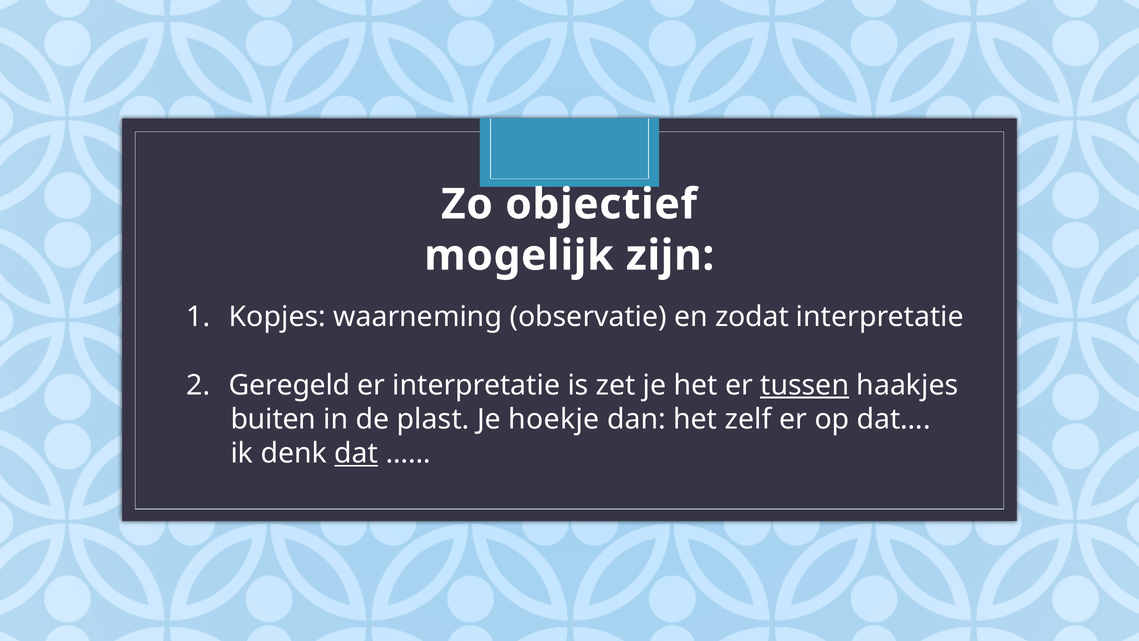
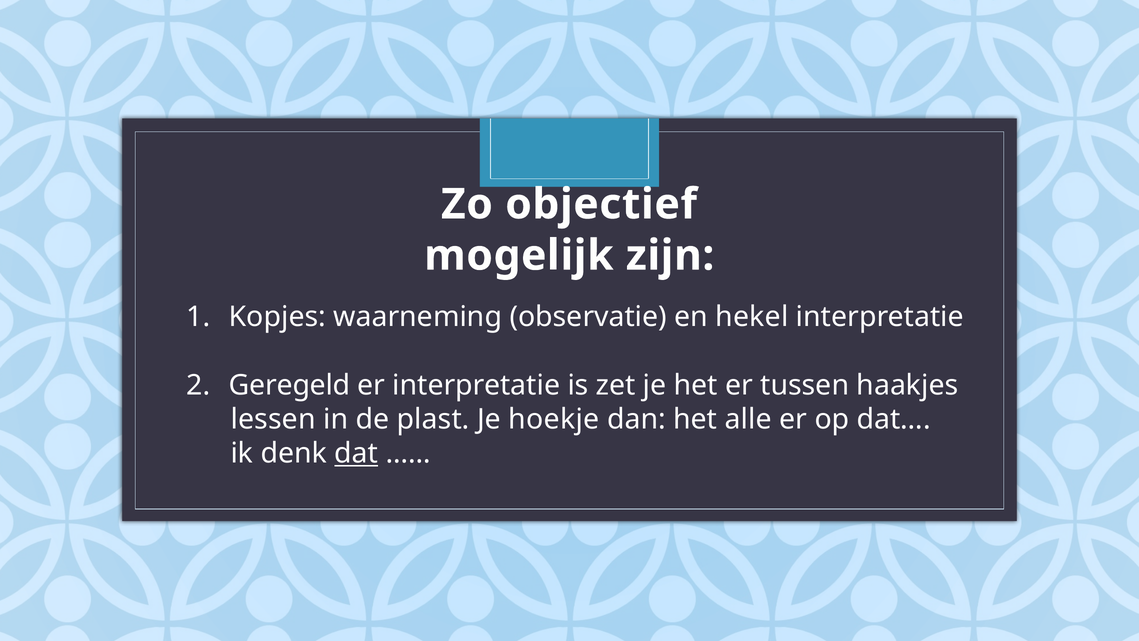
zodat: zodat -> hekel
tussen underline: present -> none
buiten: buiten -> lessen
zelf: zelf -> alle
